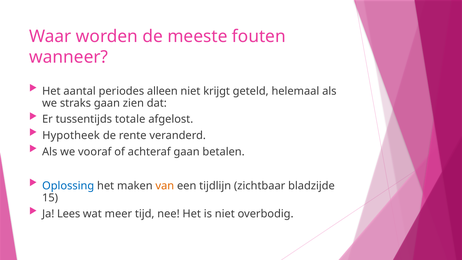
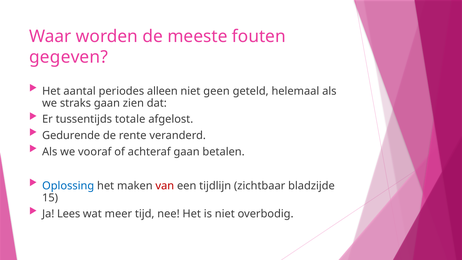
wanneer: wanneer -> gegeven
krijgt: krijgt -> geen
Hypotheek: Hypotheek -> Gedurende
van colour: orange -> red
